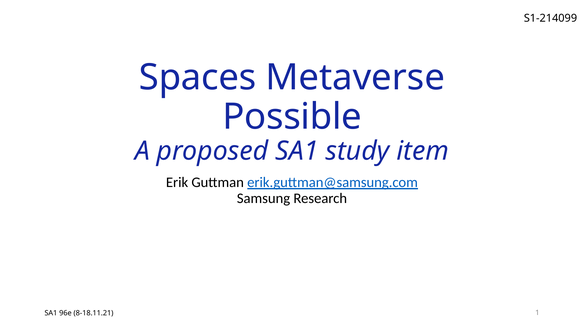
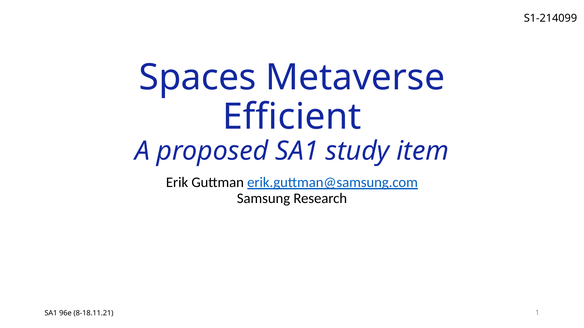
Possible: Possible -> Efficient
